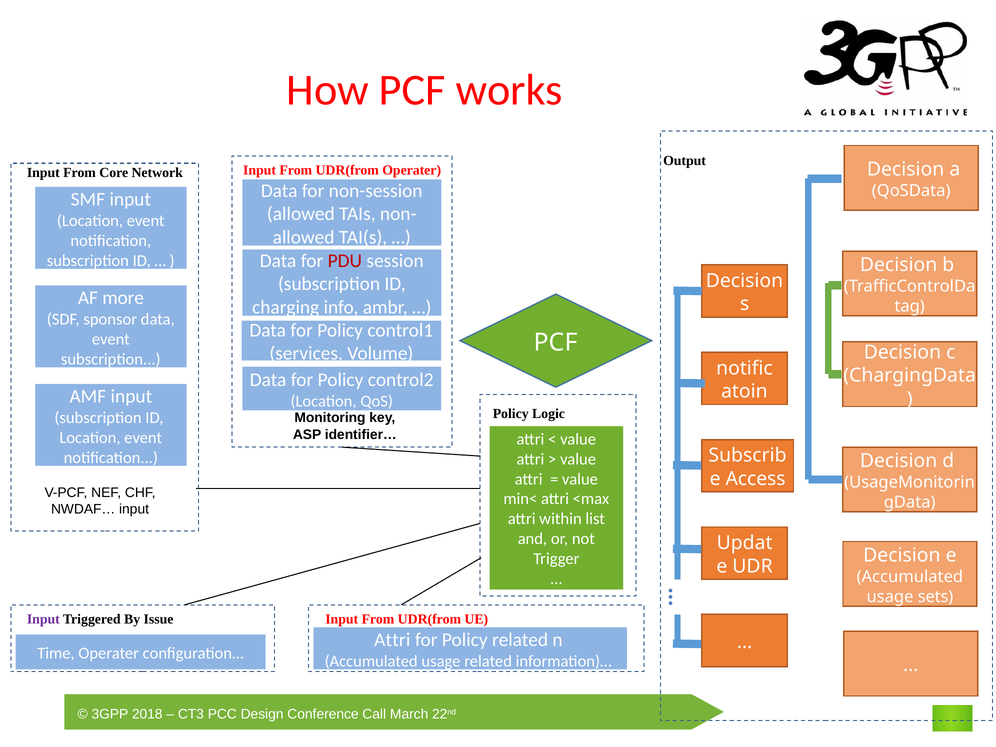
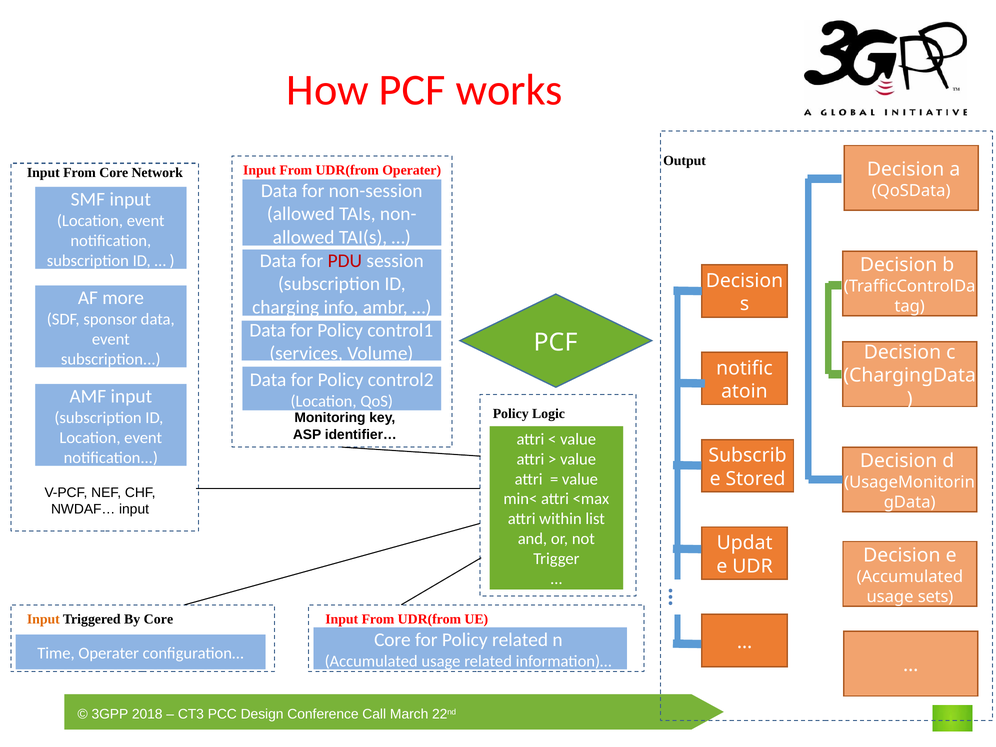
Access: Access -> Stored
Input at (43, 619) colour: purple -> orange
By Issue: Issue -> Core
Attri at (392, 640): Attri -> Core
